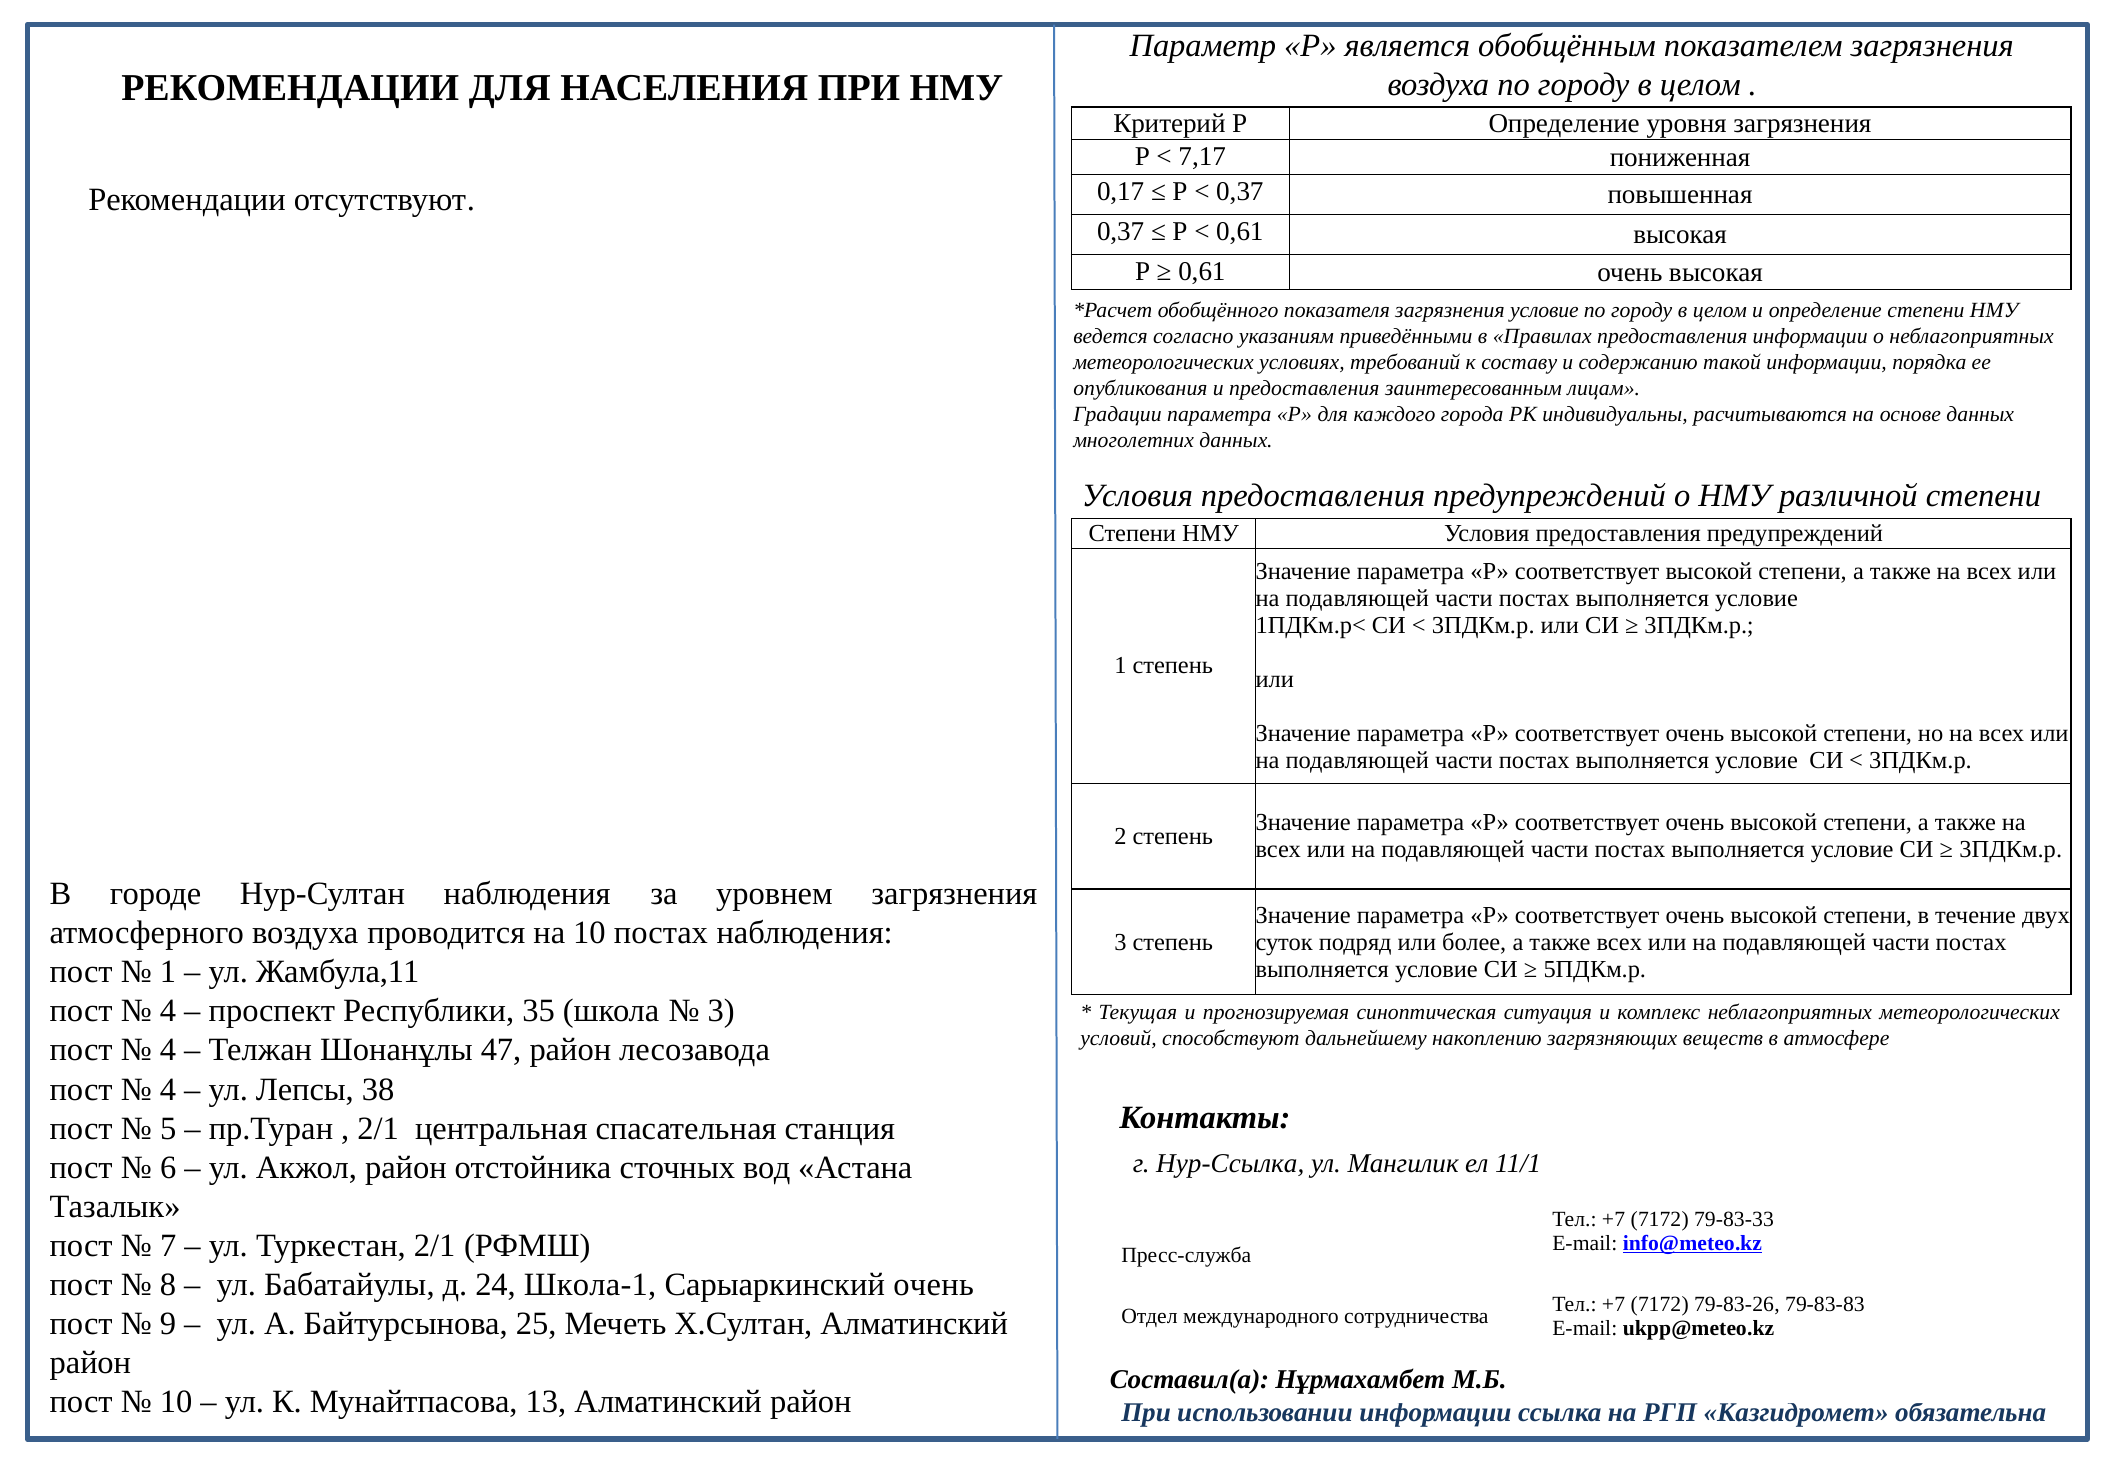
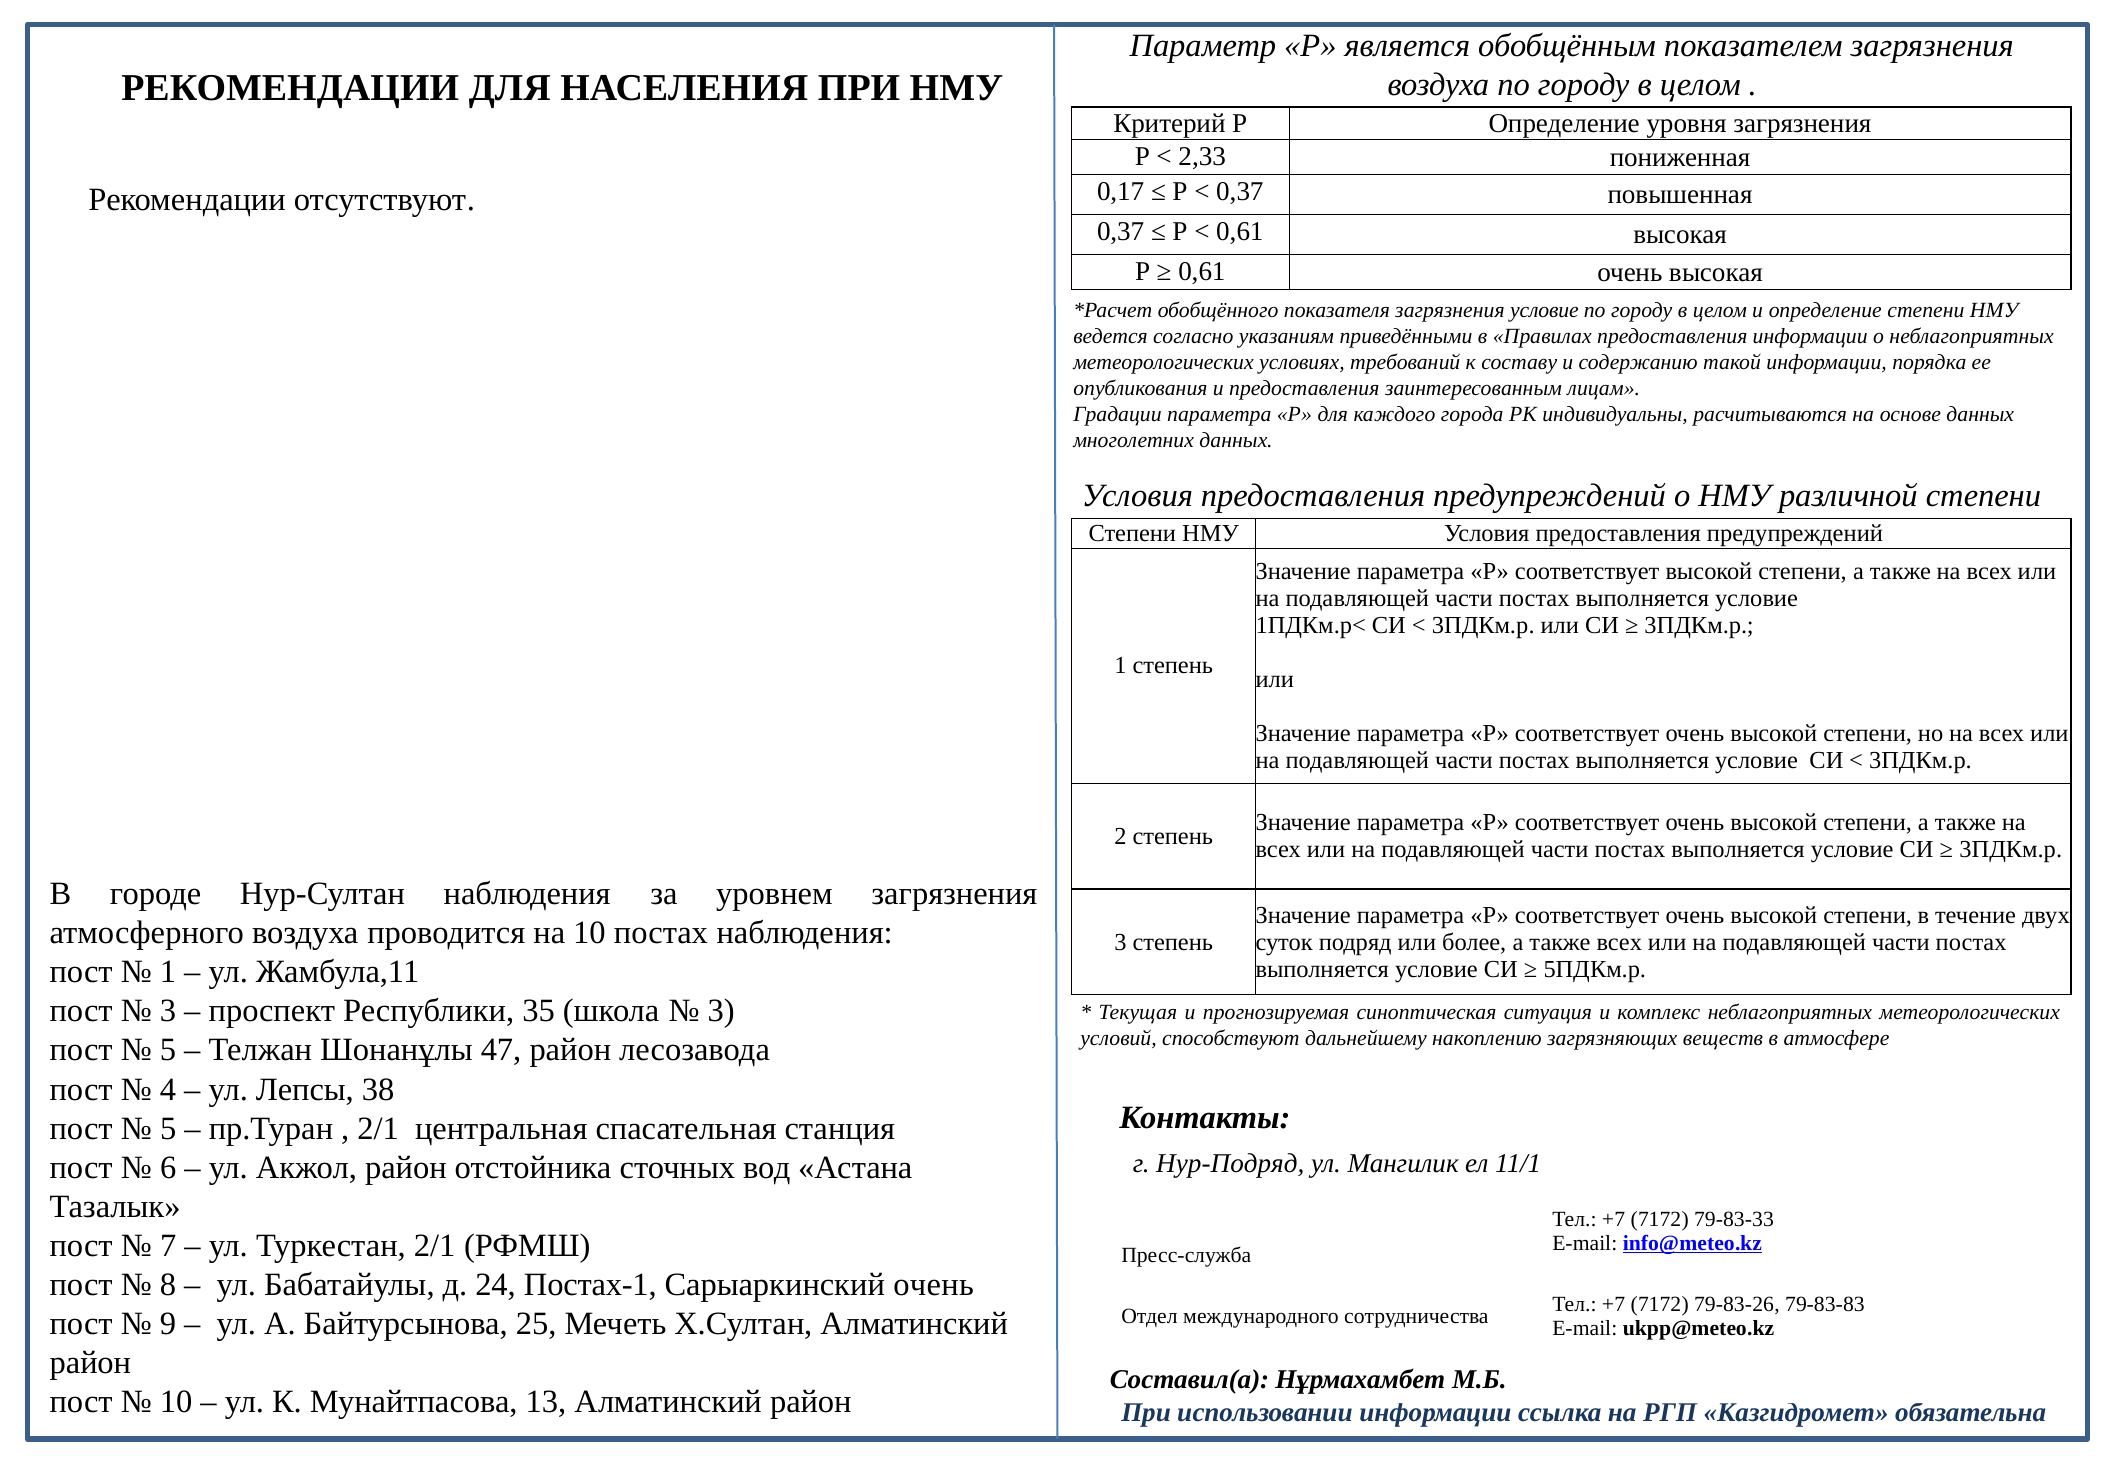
7,17: 7,17 -> 2,33
4 at (168, 1011): 4 -> 3
4 at (168, 1050): 4 -> 5
Нур-Ссылка: Нур-Ссылка -> Нур-Подряд
Школа-1: Школа-1 -> Постах-1
